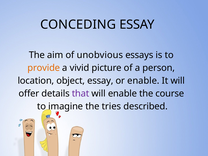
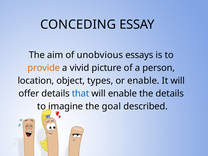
object essay: essay -> types
that colour: purple -> blue
the course: course -> details
tries: tries -> goal
